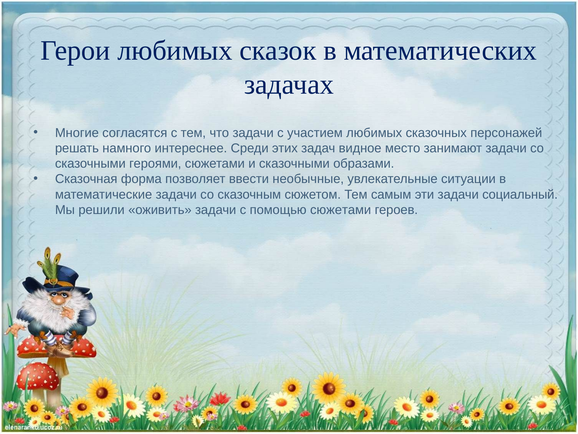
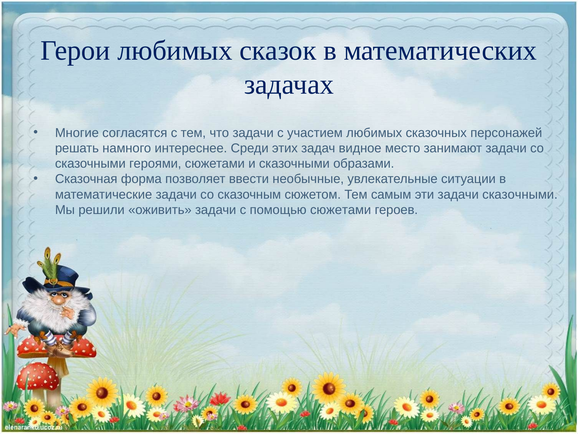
задачи социальный: социальный -> сказочными
